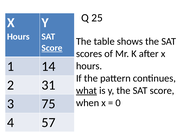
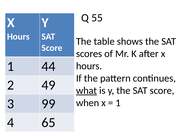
25: 25 -> 55
Score at (52, 48) underline: present -> none
14: 14 -> 44
31: 31 -> 49
75: 75 -> 99
0 at (118, 103): 0 -> 1
57: 57 -> 65
